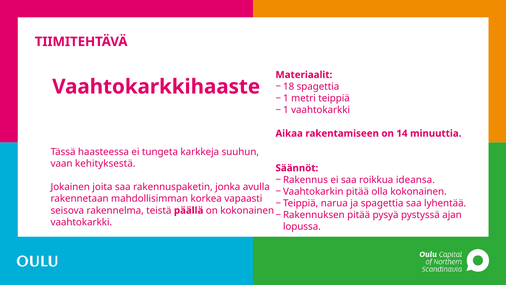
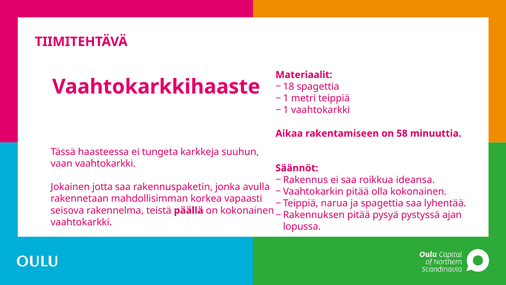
14: 14 -> 58
vaan kehityksestä: kehityksestä -> vaahtokarkki
joita: joita -> jotta
